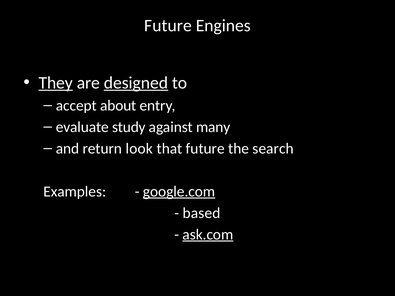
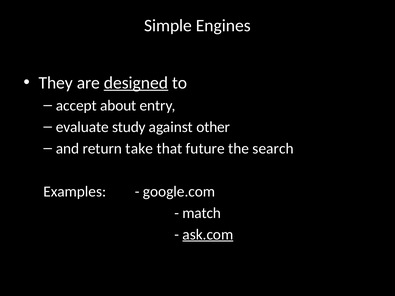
Future at (168, 26): Future -> Simple
They underline: present -> none
many: many -> other
look: look -> take
google.com underline: present -> none
based: based -> match
